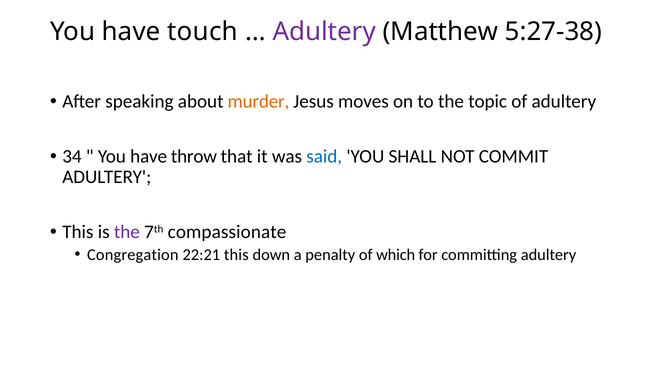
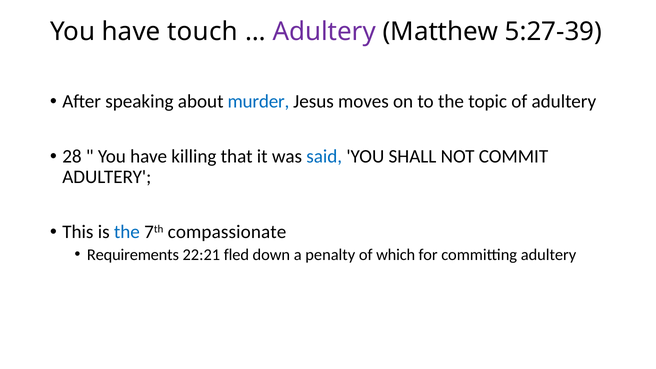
5:27-38: 5:27-38 -> 5:27-39
murder colour: orange -> blue
34: 34 -> 28
throw: throw -> killing
the at (127, 232) colour: purple -> blue
Congregation: Congregation -> Requirements
22:21 this: this -> fled
